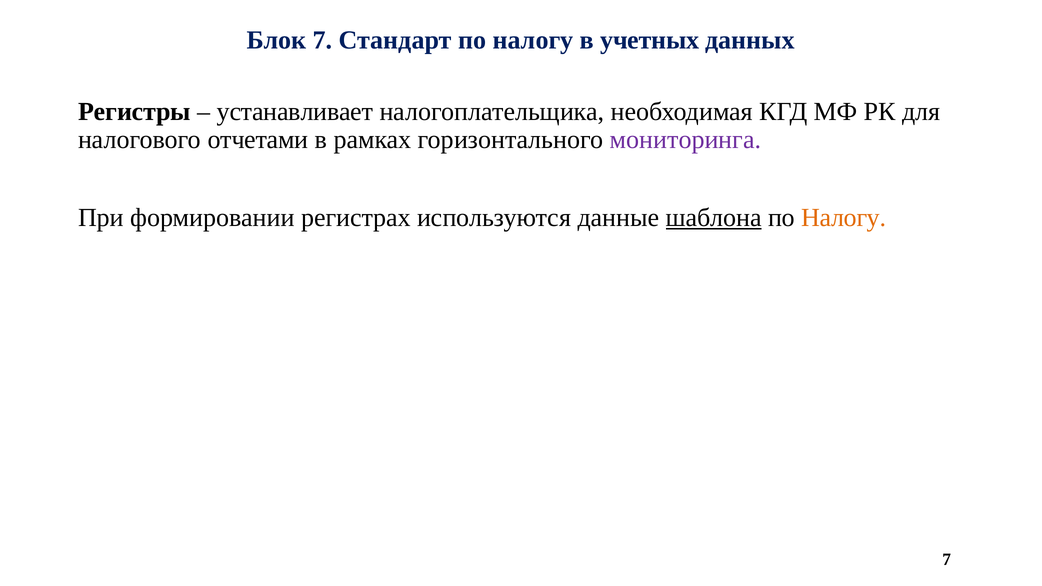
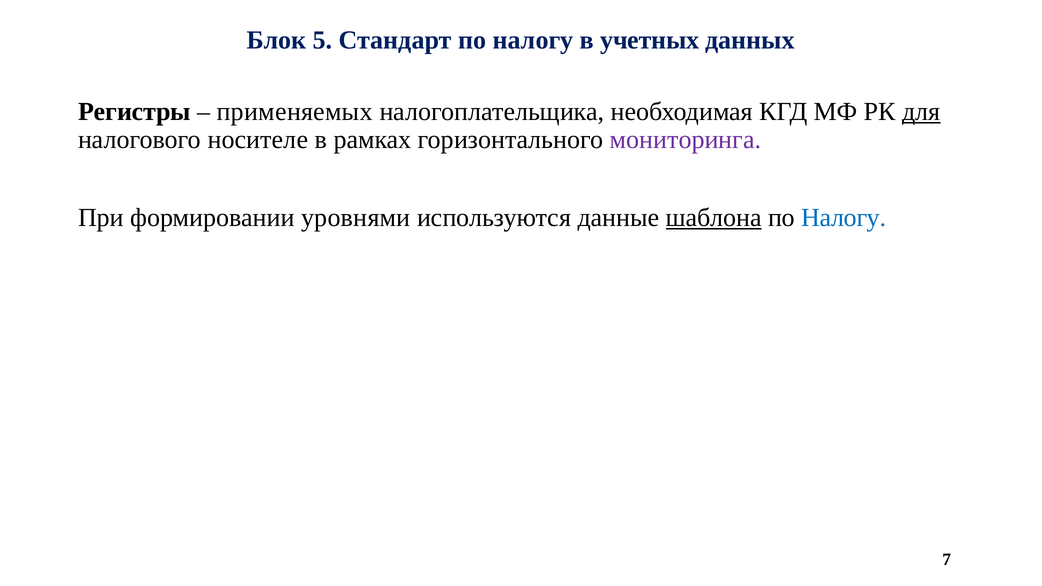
Блок 7: 7 -> 5
устанавливает: устанавливает -> применяемых
для underline: none -> present
отчетами: отчетами -> носителе
регистрах: регистрах -> уровнями
Налогу at (844, 218) colour: orange -> blue
